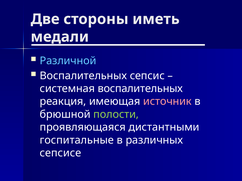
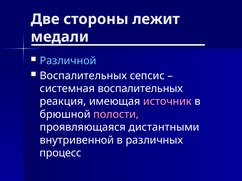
иметь: иметь -> лежит
полости colour: light green -> pink
госпитальные: госпитальные -> внутривенной
сепсисе: сепсисе -> процесс
